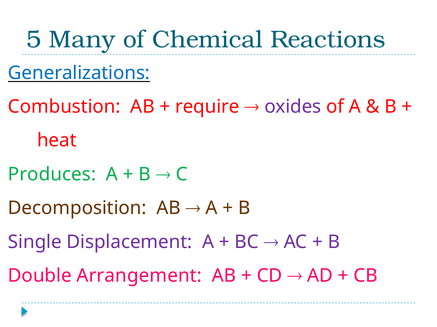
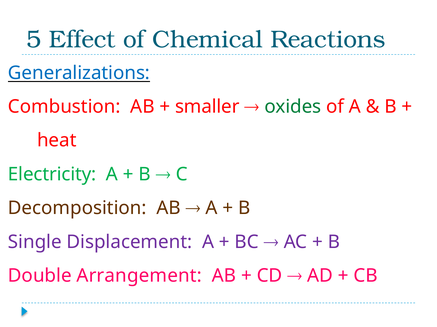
Many: Many -> Effect
require: require -> smaller
oxides colour: purple -> green
Produces: Produces -> Electricity
